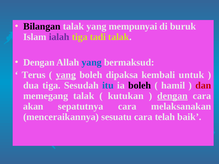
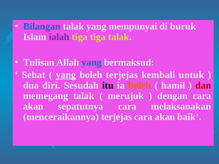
Bilangan colour: black -> blue
tiga tadi: tadi -> tiga
Dengan at (39, 62): Dengan -> Tulisan
Terus: Terus -> Sehat
boleh dipaksa: dipaksa -> terjejas
dua tiga: tiga -> diri
itu colour: blue -> black
boleh at (140, 85) colour: black -> orange
kutukan: kutukan -> merujuk
dengan at (172, 96) underline: present -> none
menceraikannya sesuatu: sesuatu -> terjejas
telah at (165, 117): telah -> akan
